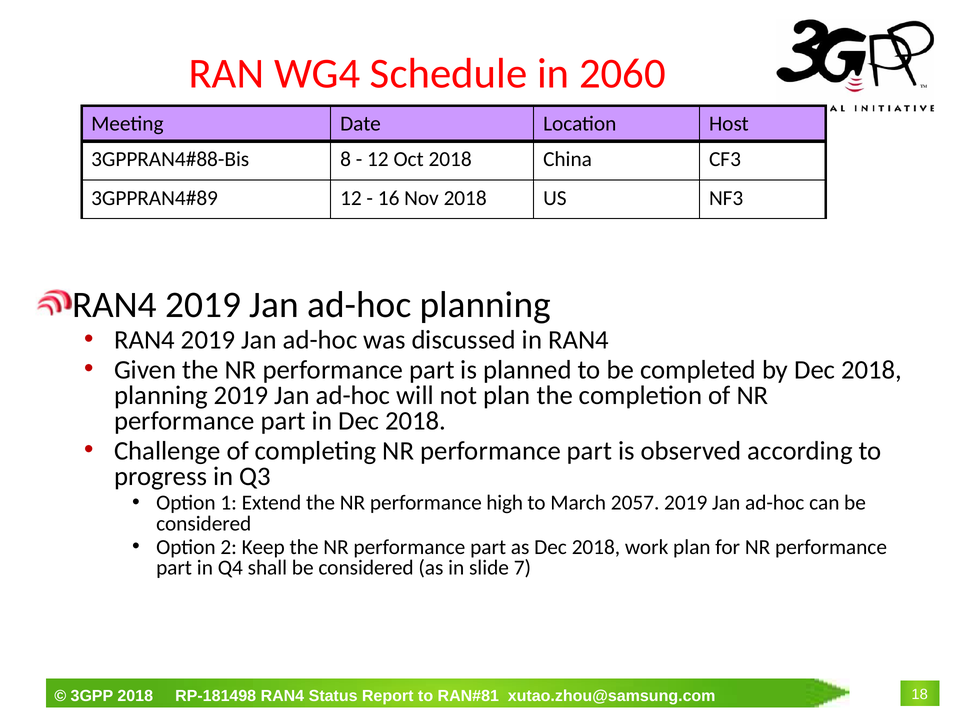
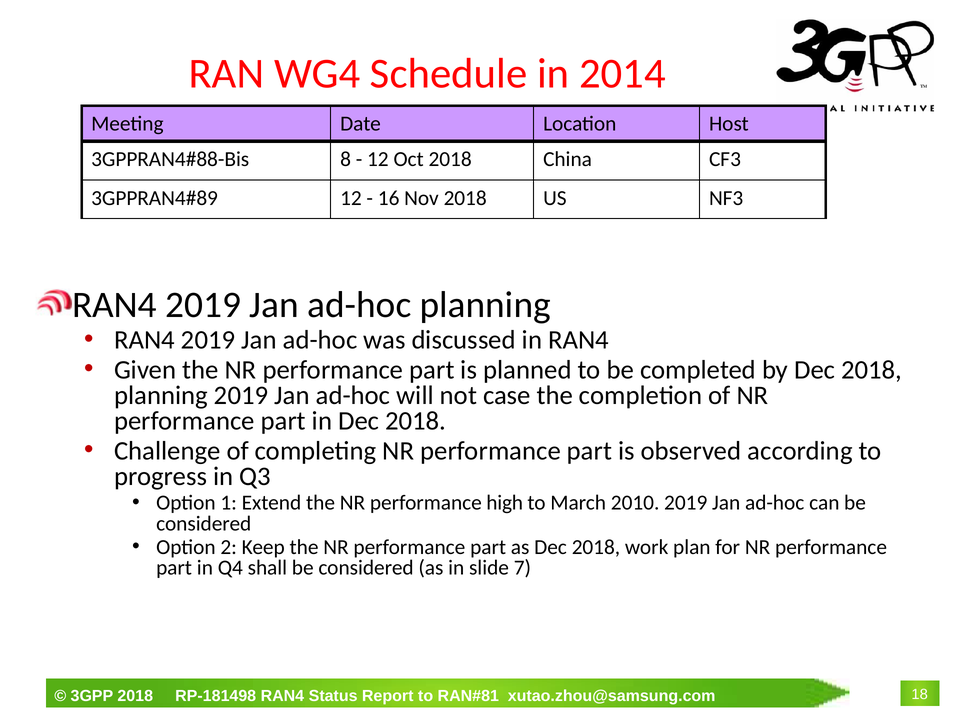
2060: 2060 -> 2014
not plan: plan -> case
2057: 2057 -> 2010
